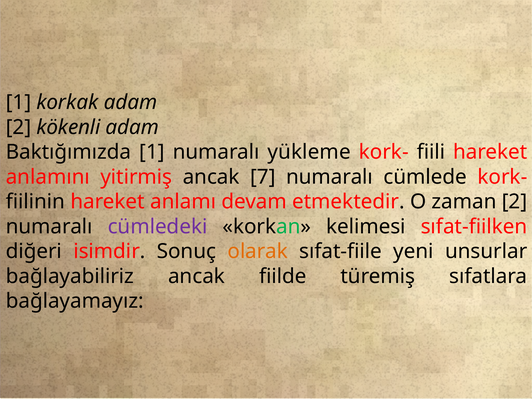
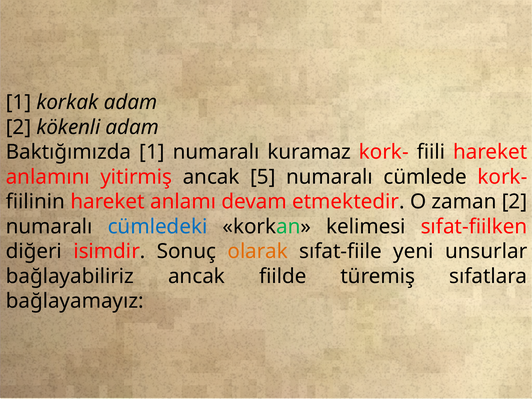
yükleme: yükleme -> kuramaz
7: 7 -> 5
cümledeki colour: purple -> blue
